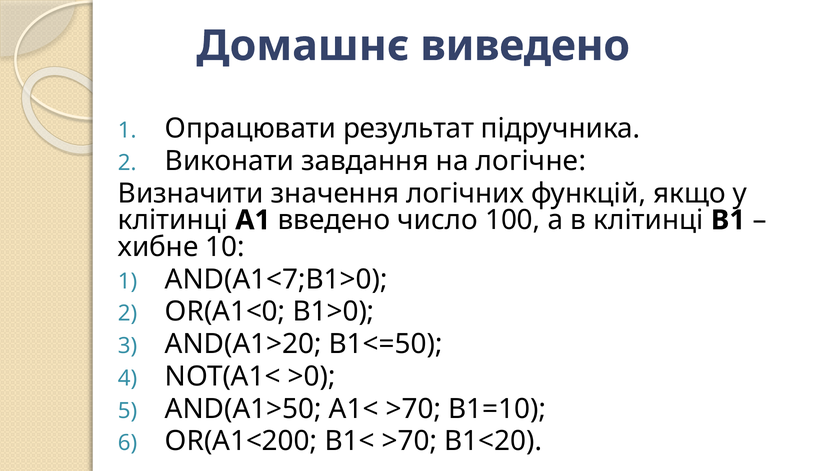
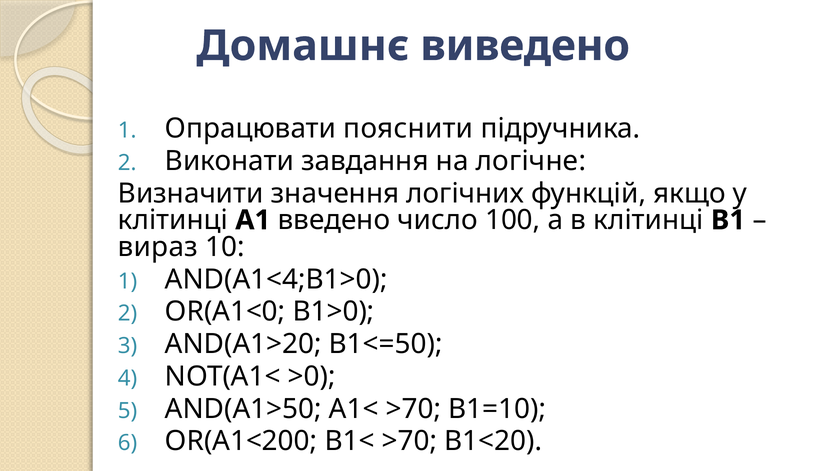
результат: результат -> пояснити
хибне: хибне -> вираз
AND(A1<7;B1>0: AND(A1<7;B1>0 -> AND(A1<4;B1>0
